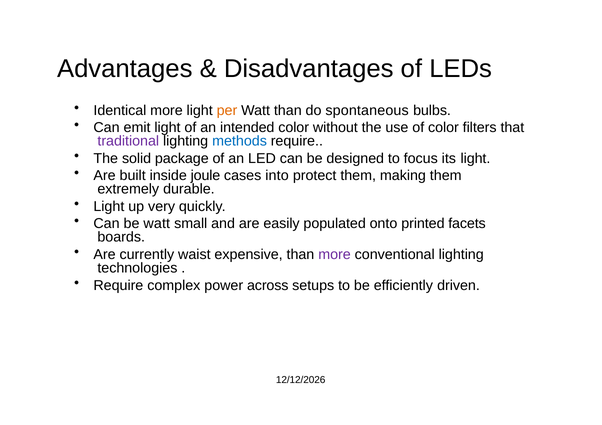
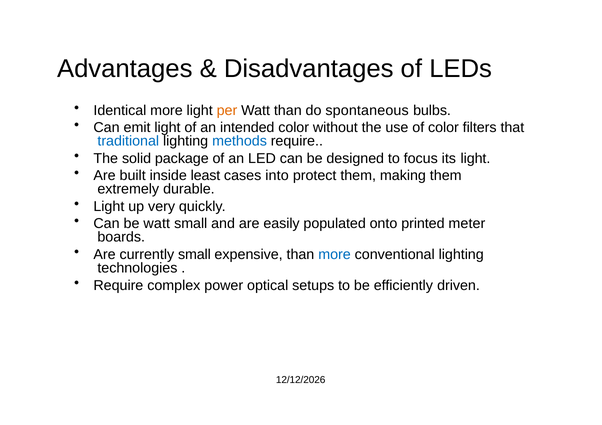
traditional colour: purple -> blue
joule: joule -> least
facets: facets -> meter
currently waist: waist -> small
more at (335, 255) colour: purple -> blue
across: across -> optical
